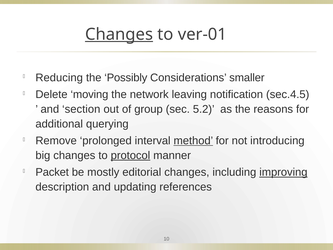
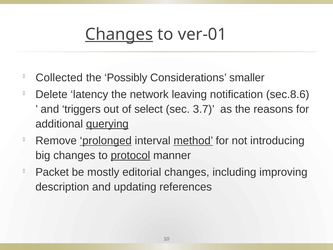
Reducing: Reducing -> Collected
moving: moving -> latency
sec.4.5: sec.4.5 -> sec.8.6
section: section -> triggers
group: group -> select
5.2: 5.2 -> 3.7
querying underline: none -> present
prolonged underline: none -> present
improving underline: present -> none
